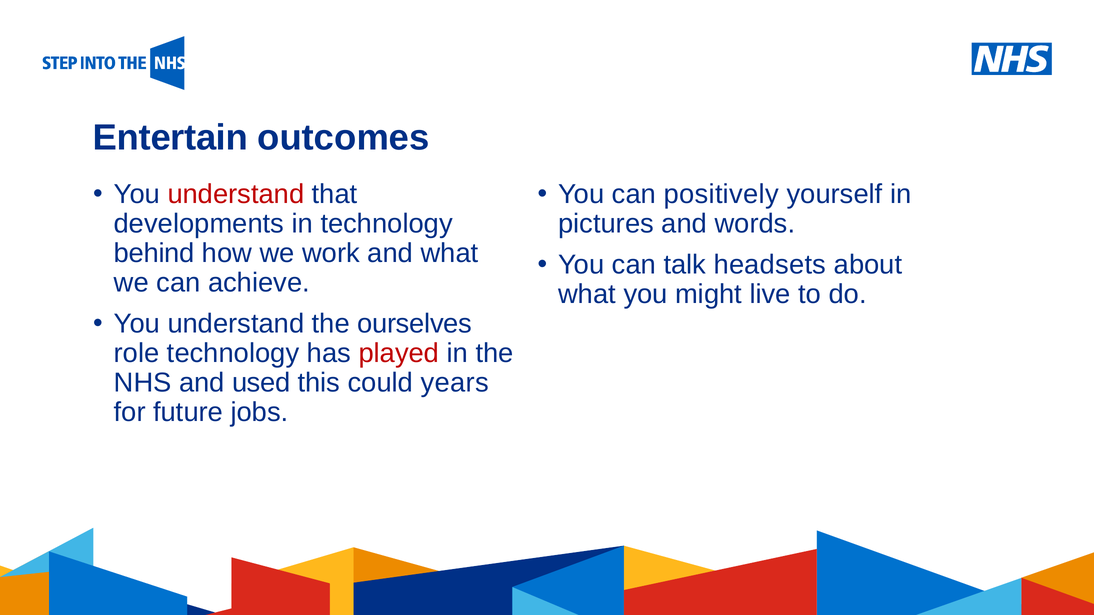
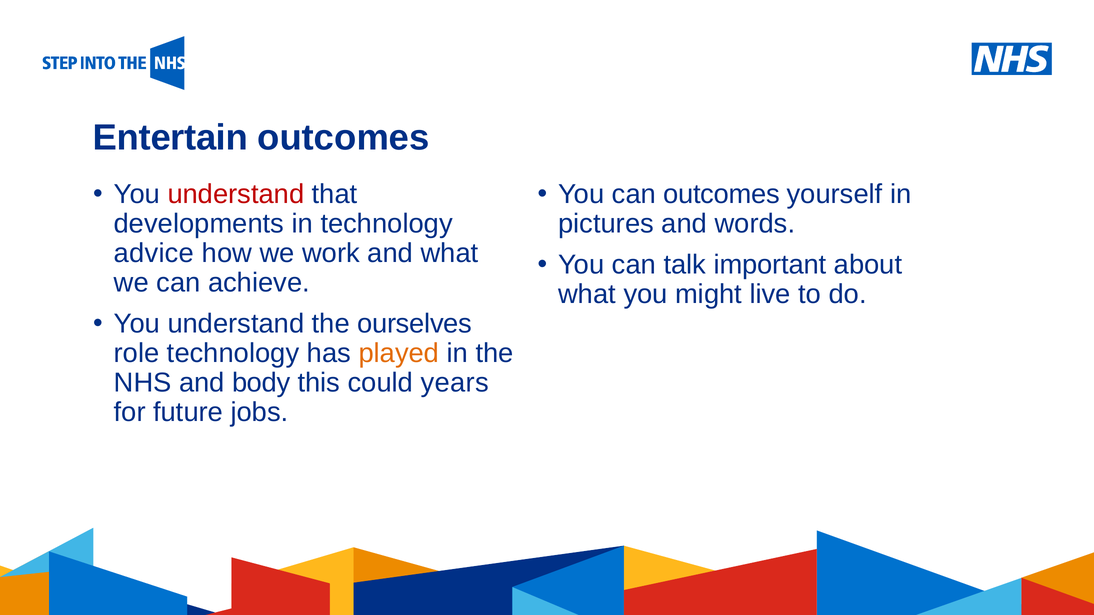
can positively: positively -> outcomes
behind: behind -> advice
headsets: headsets -> important
played colour: red -> orange
used: used -> body
